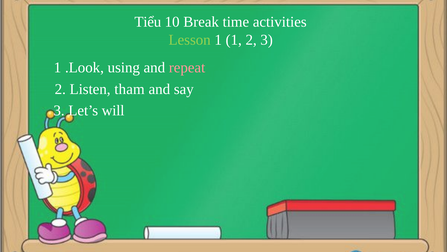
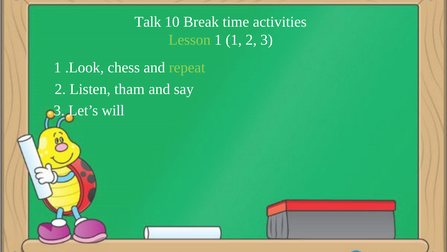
Tiểu: Tiểu -> Talk
using: using -> chess
repeat colour: pink -> light green
